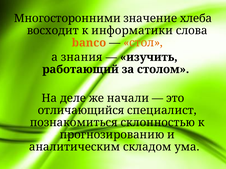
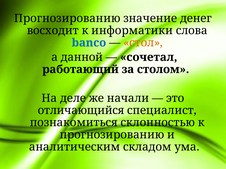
Многосторонними at (67, 18): Многосторонними -> Прогнозированию
хлеба: хлеба -> денег
banco colour: orange -> blue
знания: знания -> данной
изучить: изучить -> сочетал
